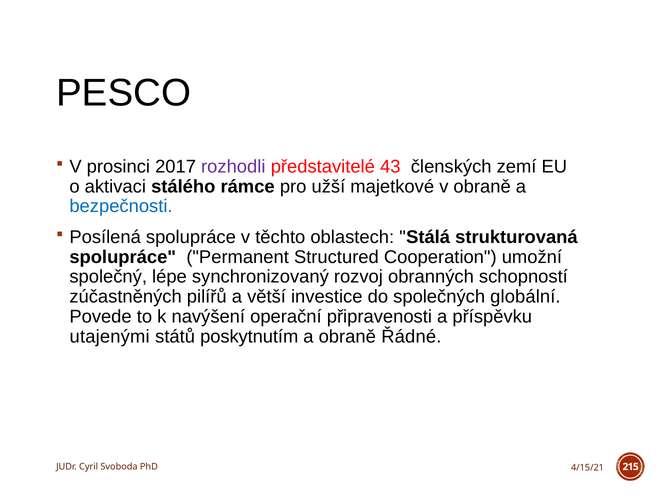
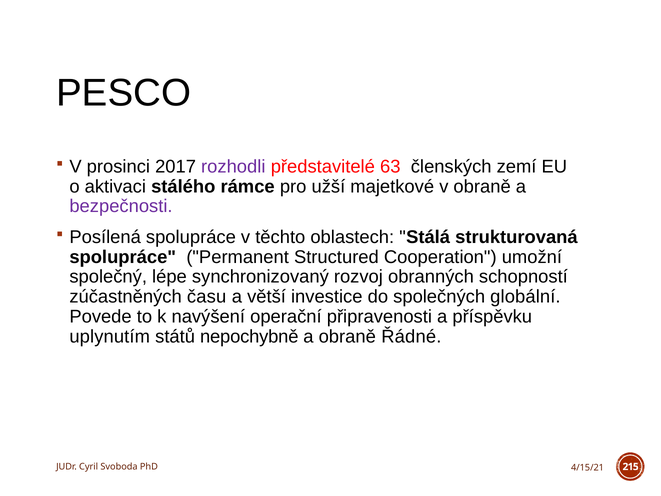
43: 43 -> 63
bezpečnosti colour: blue -> purple
pilířů: pilířů -> času
utajenými: utajenými -> uplynutím
poskytnutím: poskytnutím -> nepochybně
